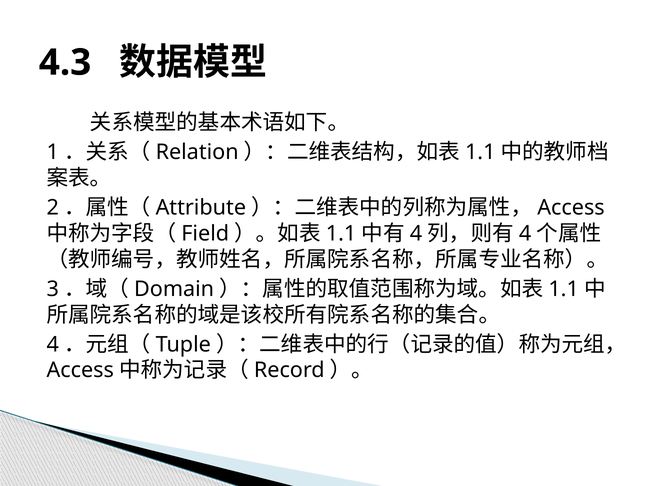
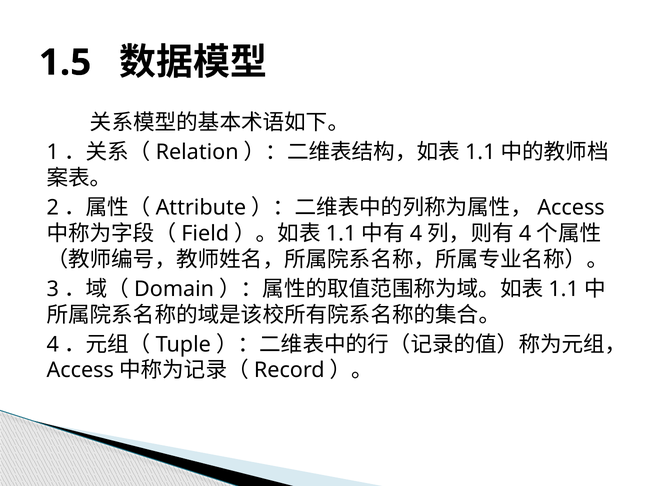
4.3: 4.3 -> 1.5
